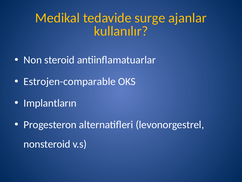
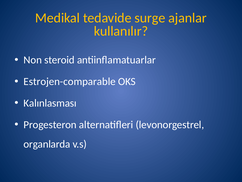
Implantların: Implantların -> Kalınlasması
nonsteroid: nonsteroid -> organlarda
